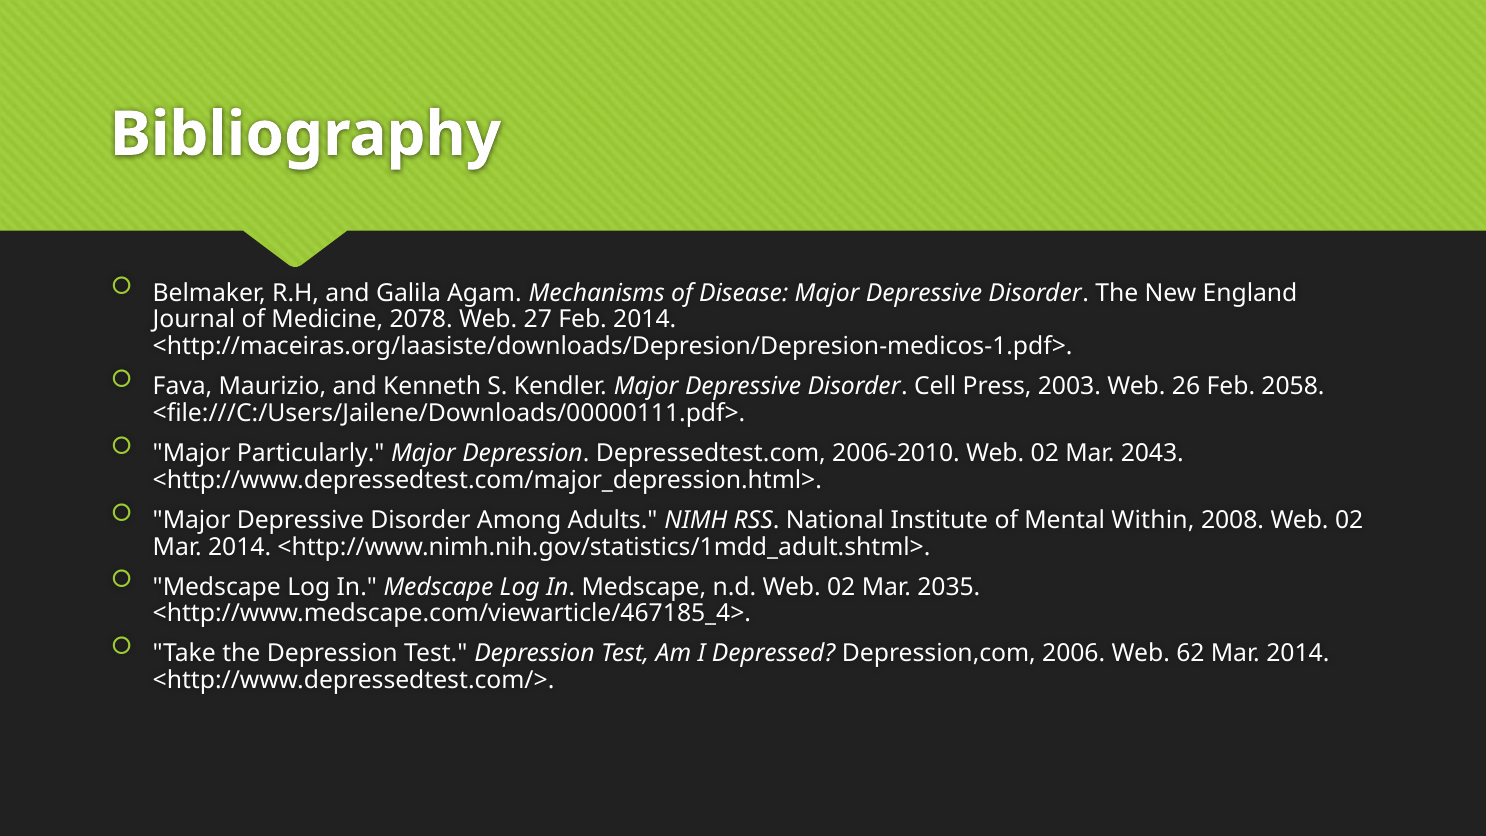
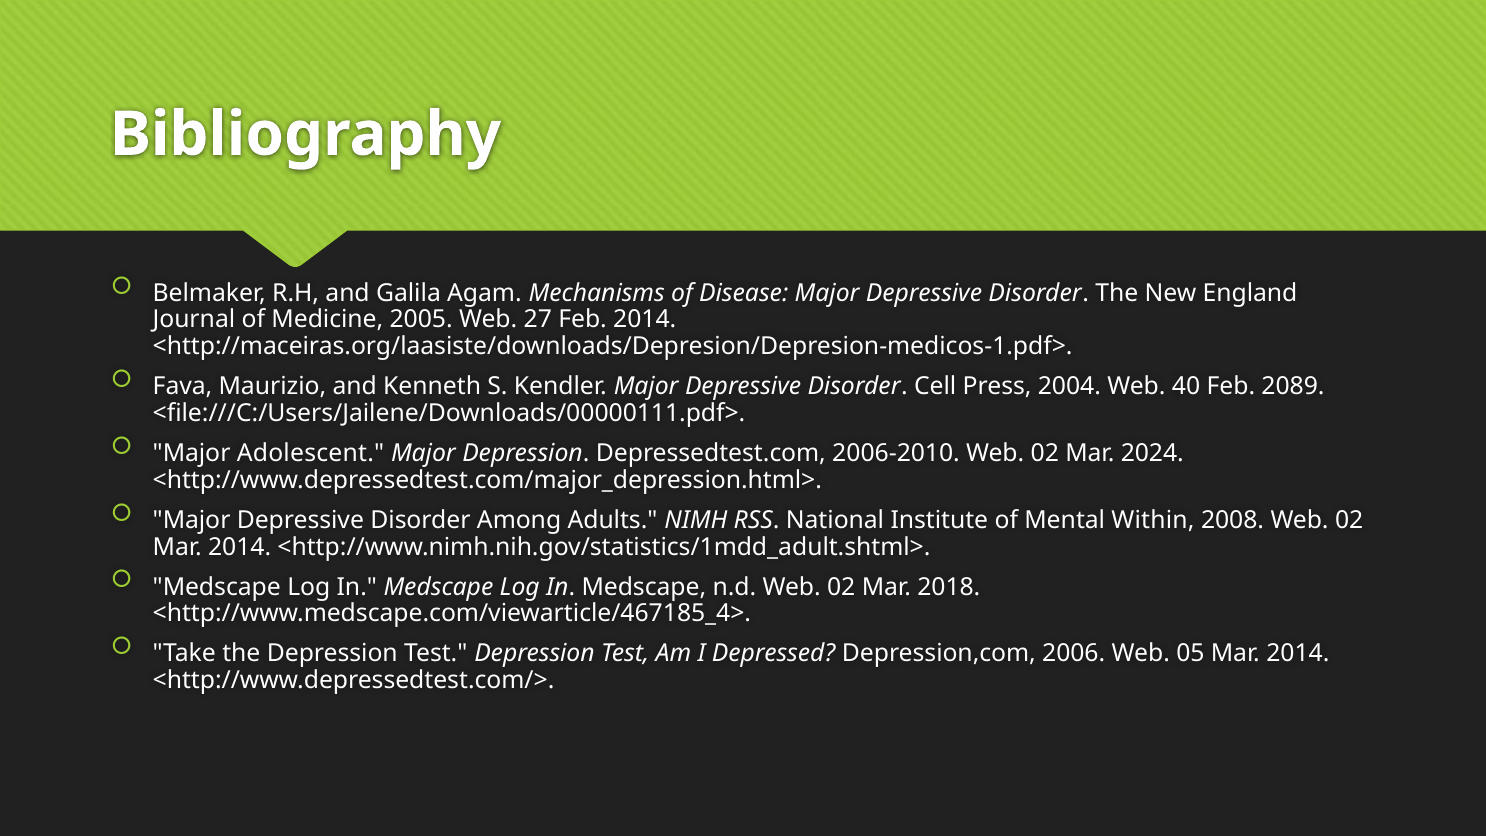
2078: 2078 -> 2005
2003: 2003 -> 2004
26: 26 -> 40
2058: 2058 -> 2089
Particularly: Particularly -> Adolescent
2043: 2043 -> 2024
2035: 2035 -> 2018
62: 62 -> 05
